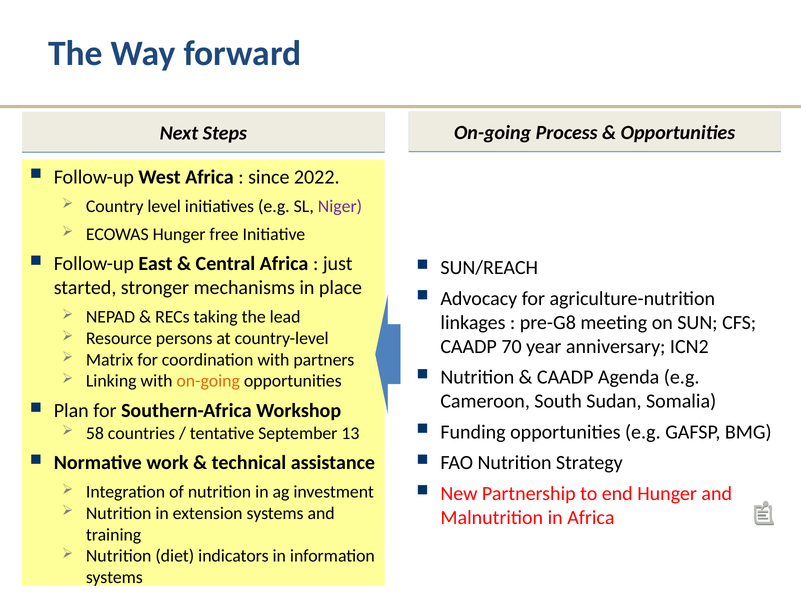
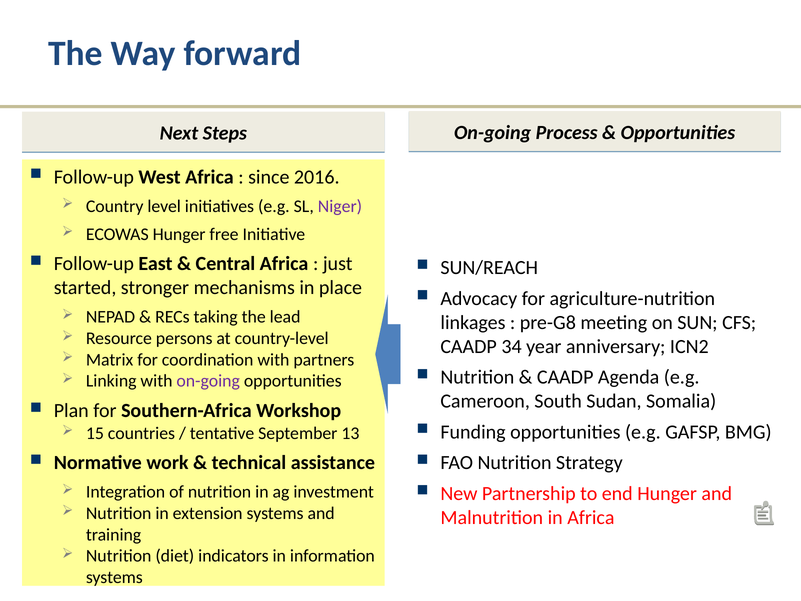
2022: 2022 -> 2016
70: 70 -> 34
on-going at (208, 381) colour: orange -> purple
58: 58 -> 15
